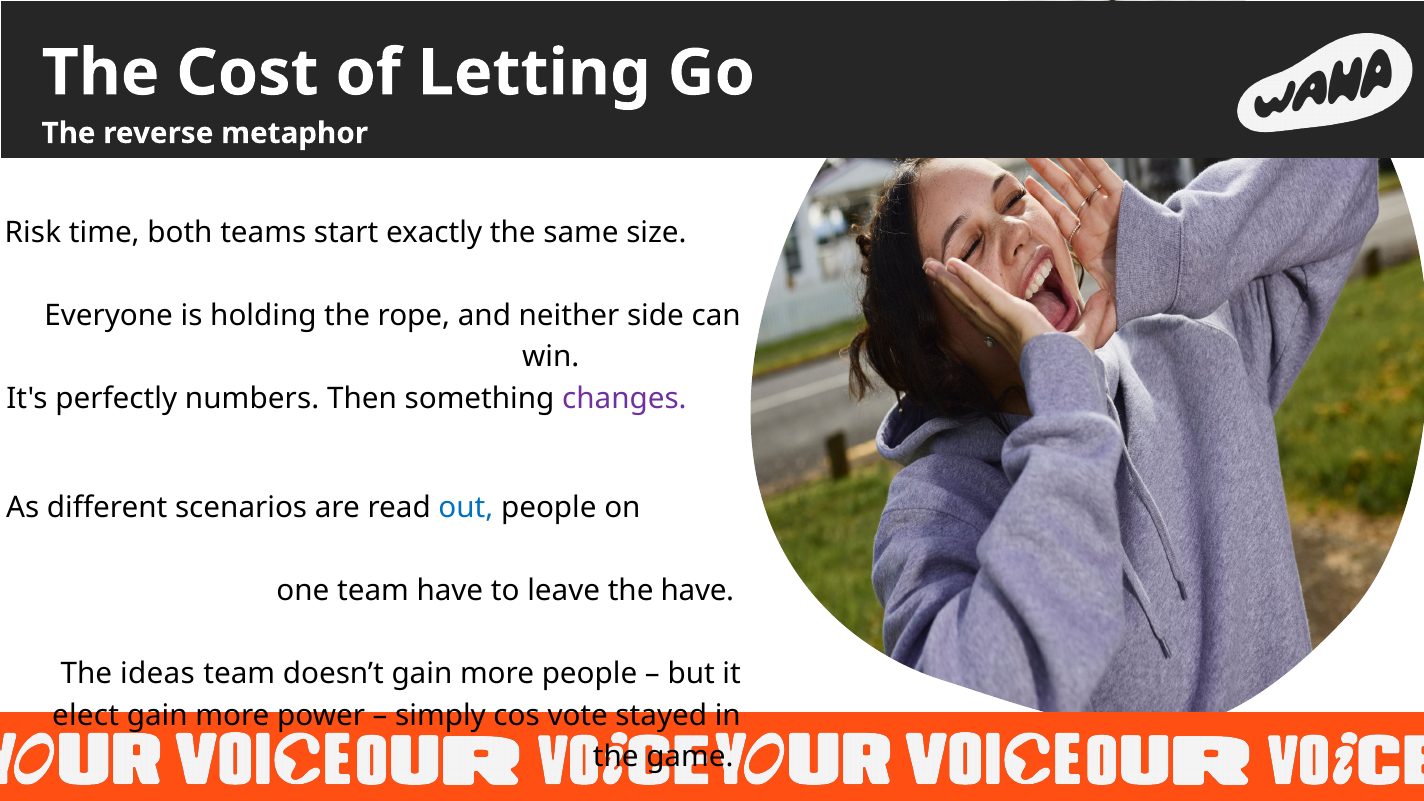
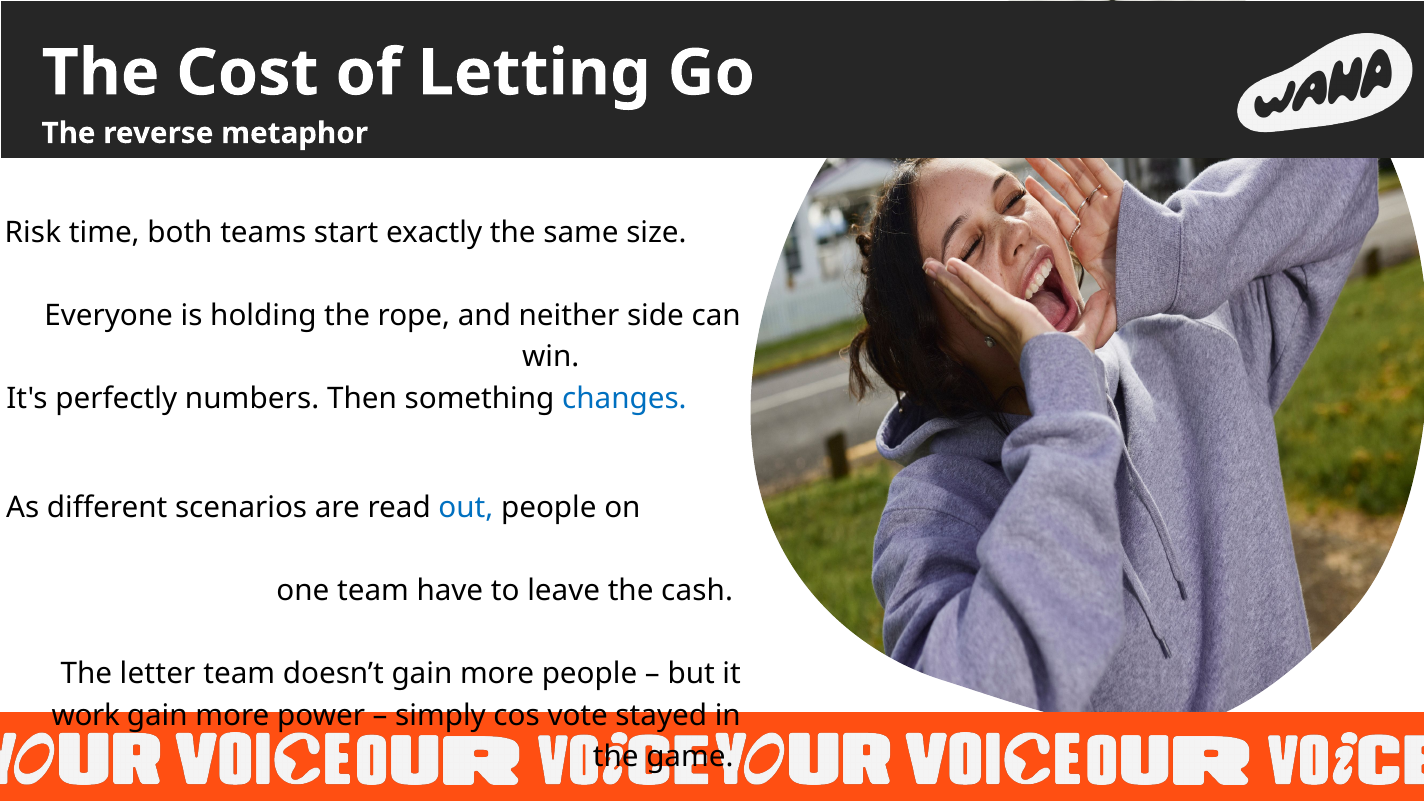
changes colour: purple -> blue
the have: have -> cash
ideas: ideas -> letter
elect: elect -> work
